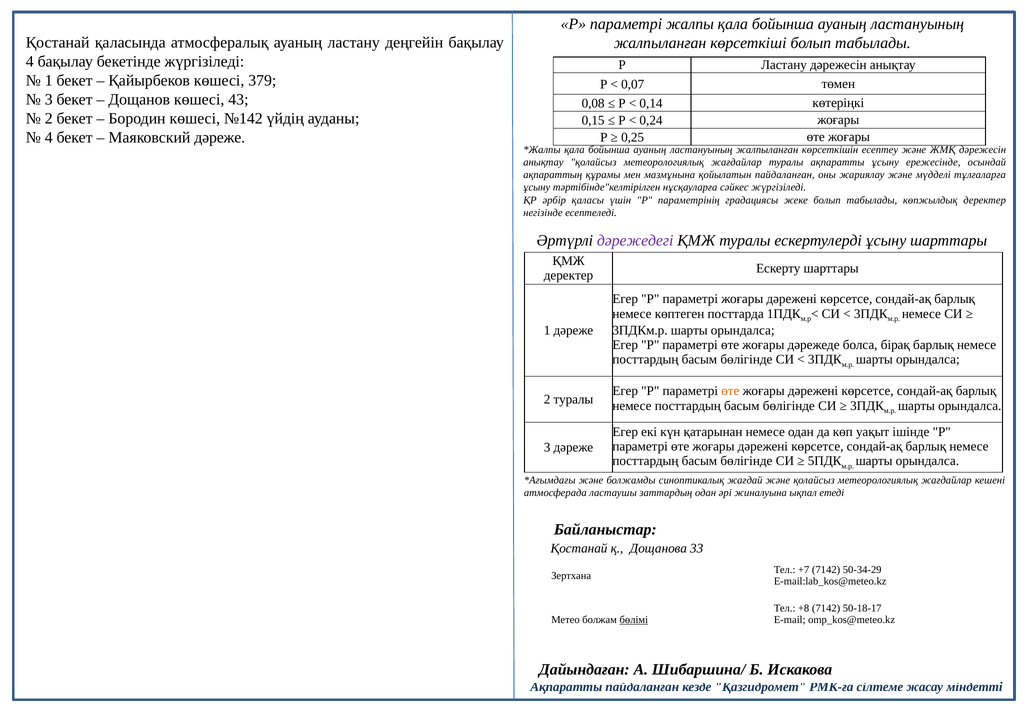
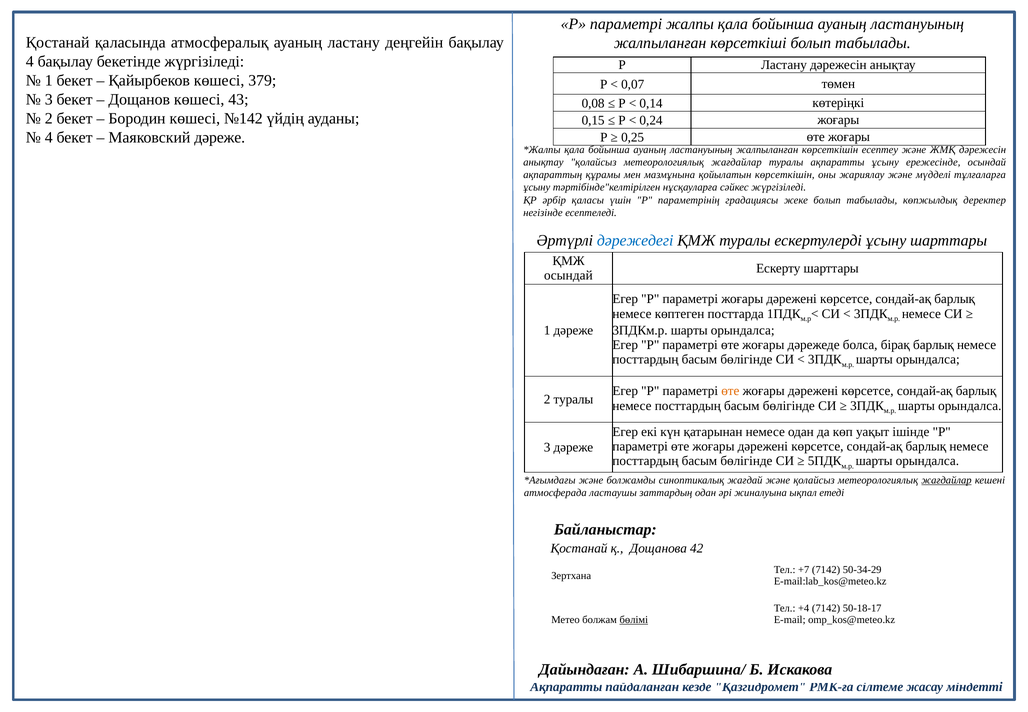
қойылатын пайдаланған: пайдаланған -> көрсеткішін
дәрежедегі colour: purple -> blue
деректер at (568, 276): деректер -> осындай
жағдайлар at (946, 480) underline: none -> present
33: 33 -> 42
+8: +8 -> +4
